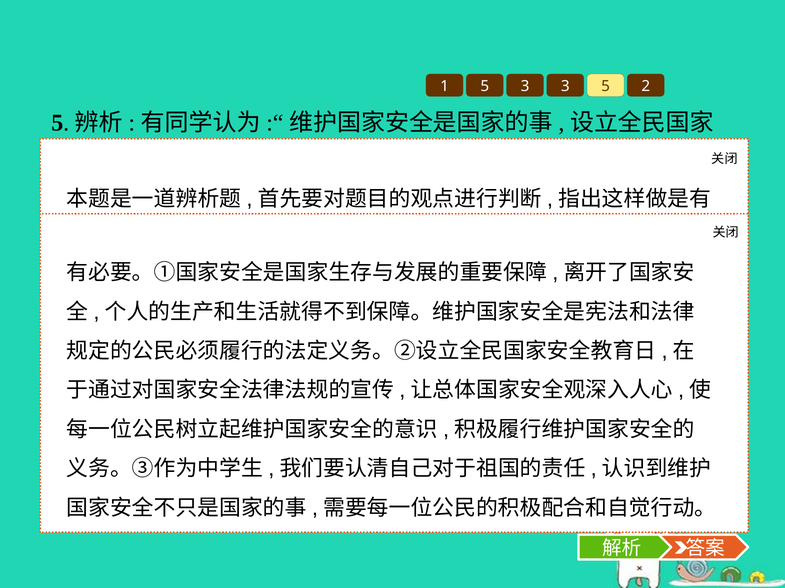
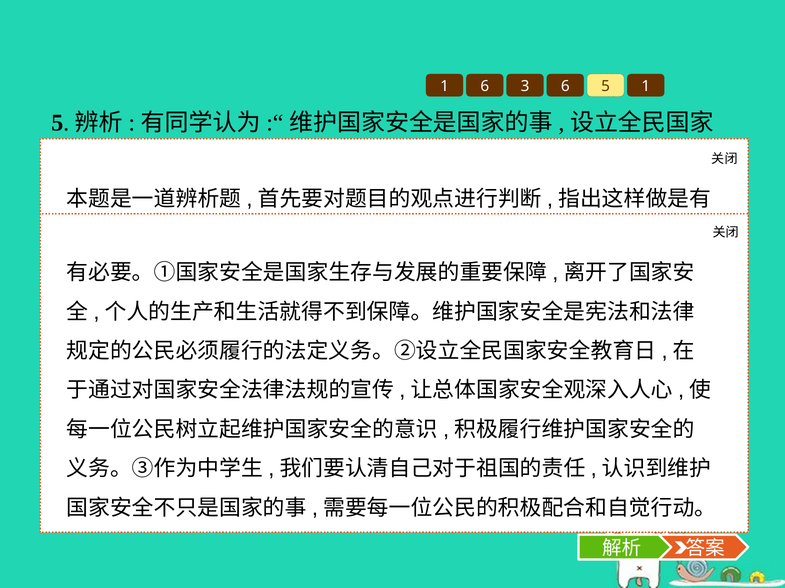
1 5: 5 -> 6
3 3: 3 -> 6
5 2: 2 -> 1
